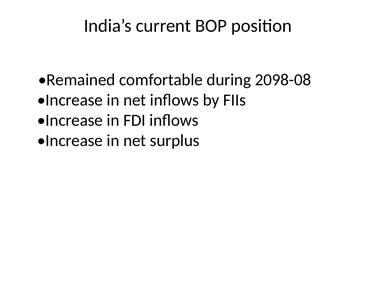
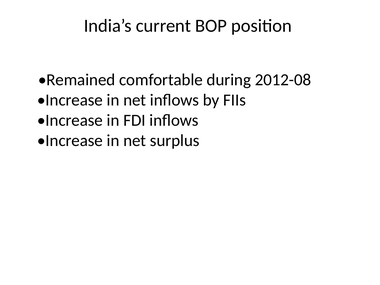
2098-08: 2098-08 -> 2012-08
